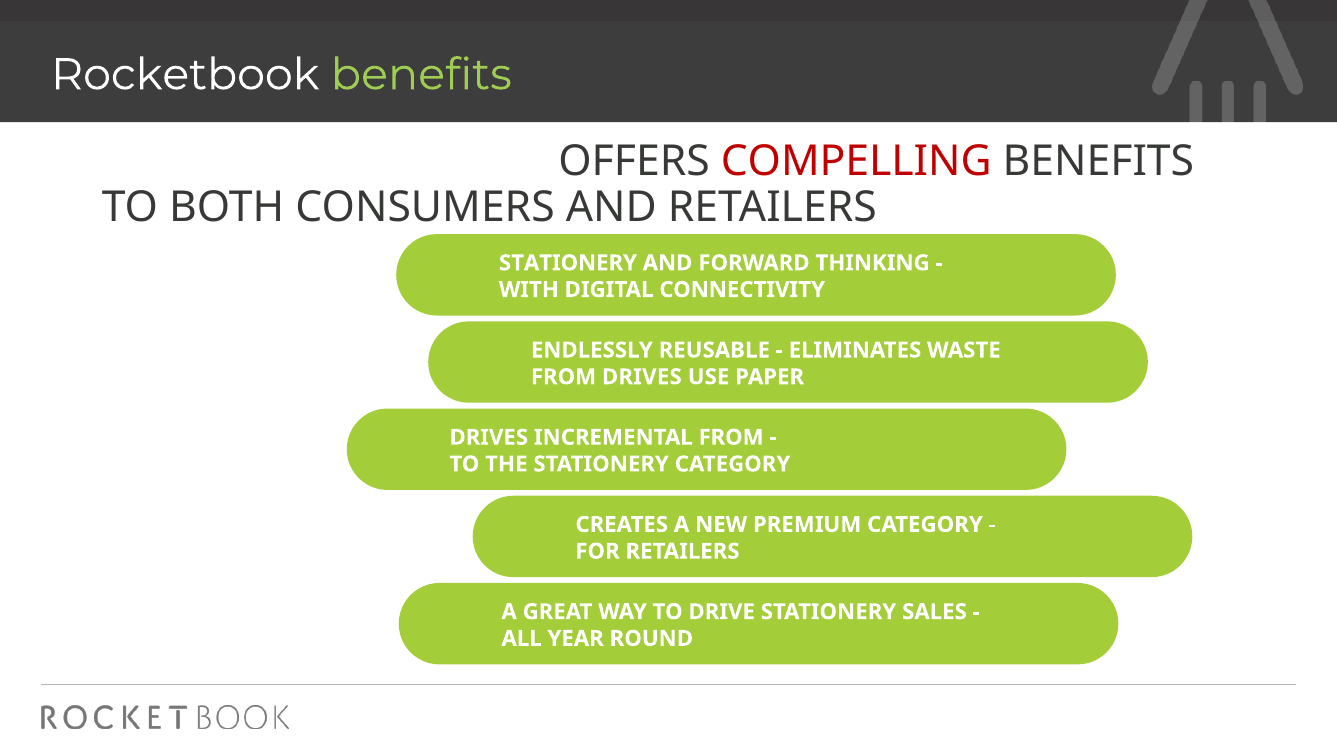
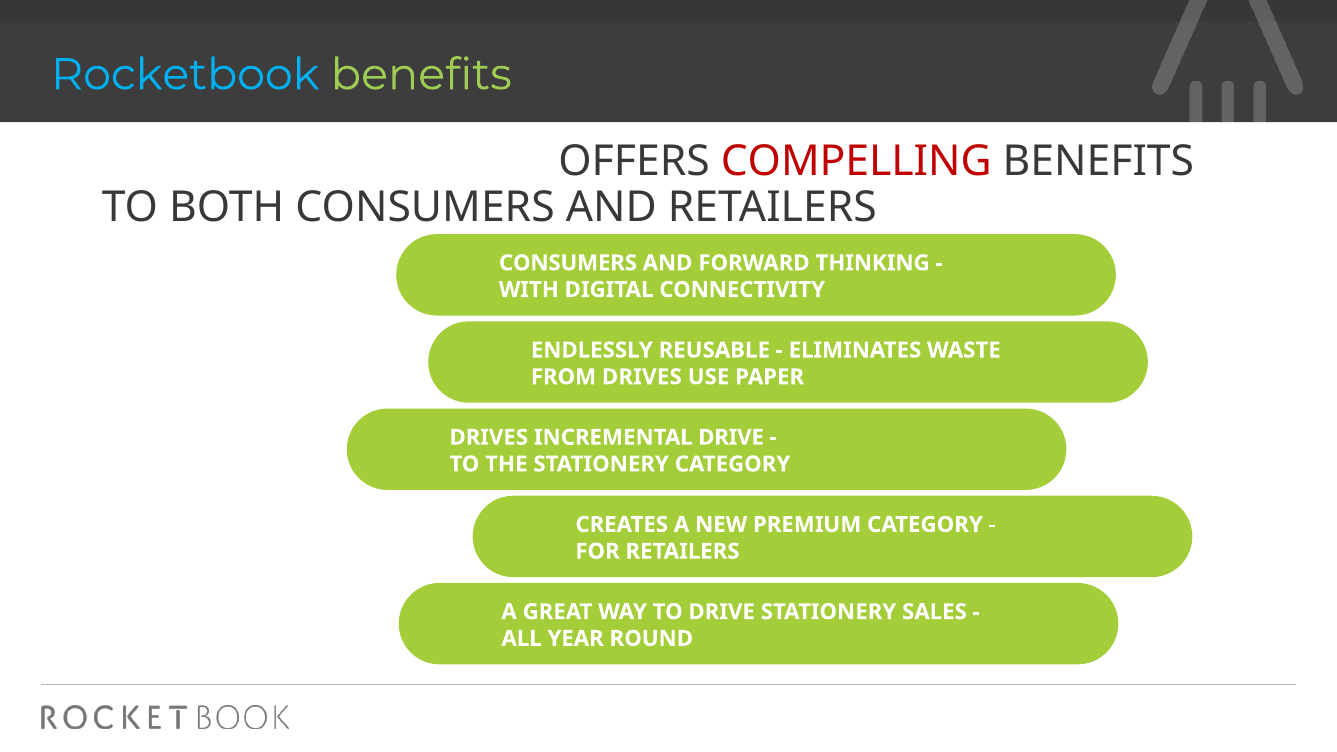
Rocketbook colour: white -> light blue
STATIONERY at (568, 263): STATIONERY -> CONSUMERS
INCREMENTAL FROM: FROM -> DRIVE
